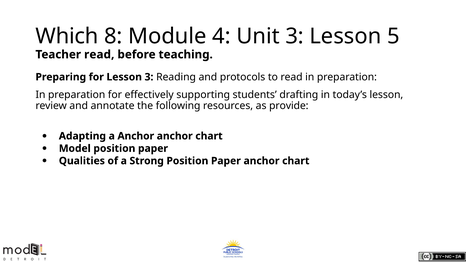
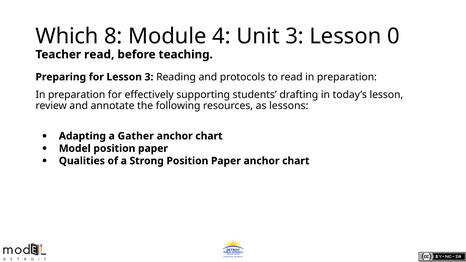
5: 5 -> 0
provide: provide -> lessons
a Anchor: Anchor -> Gather
